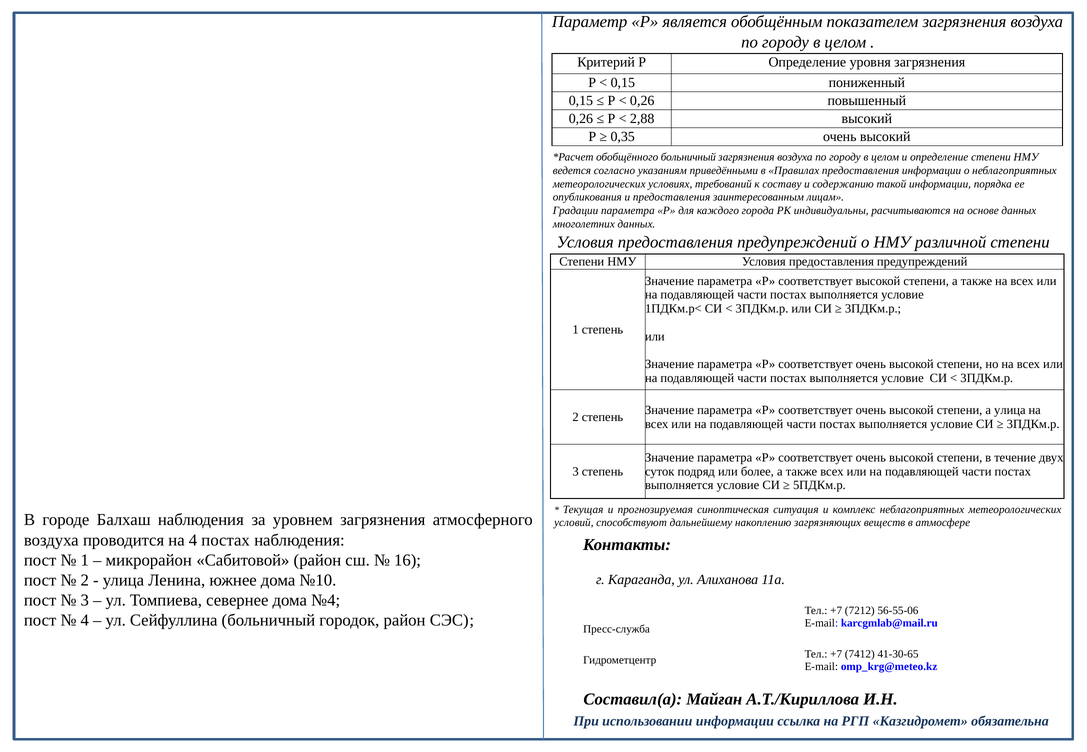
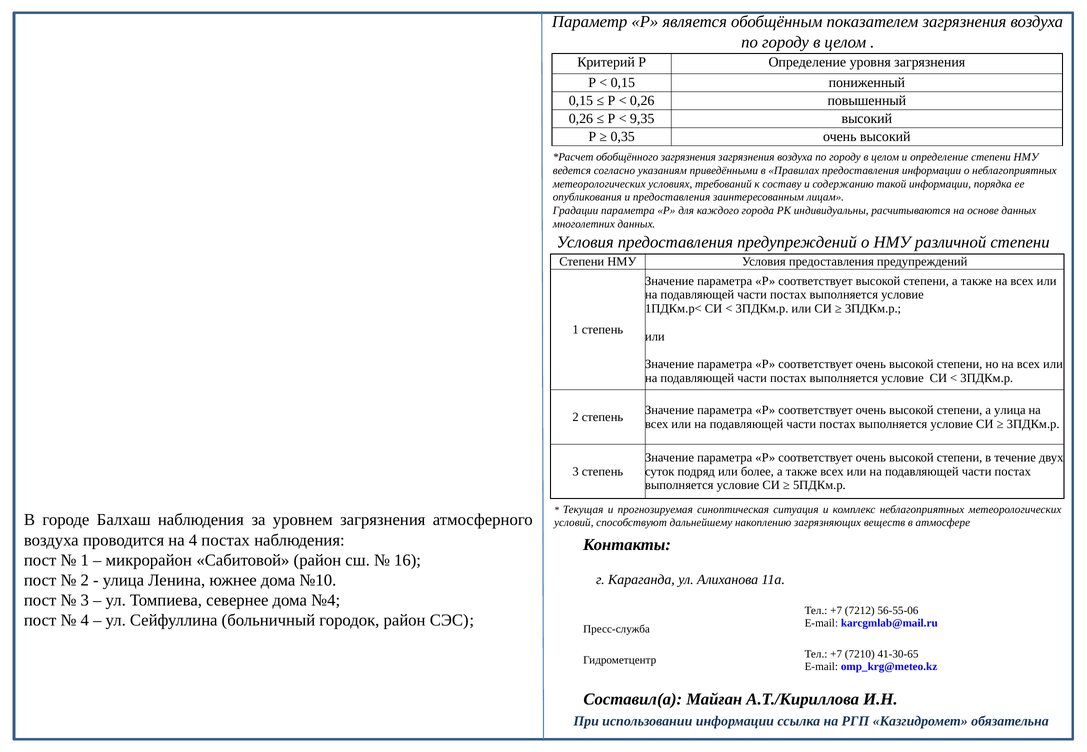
2,88: 2,88 -> 9,35
обобщённого больничный: больничный -> загрязнения
7412: 7412 -> 7210
